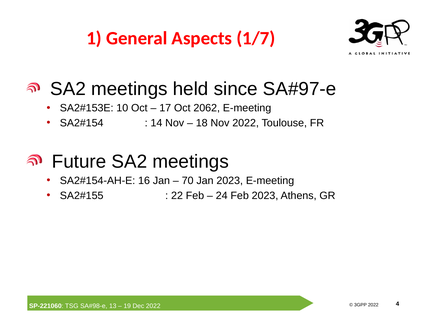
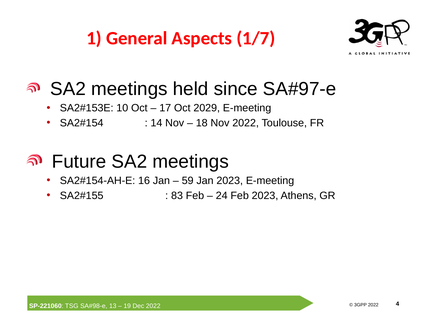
2062: 2062 -> 2029
70: 70 -> 59
22: 22 -> 83
